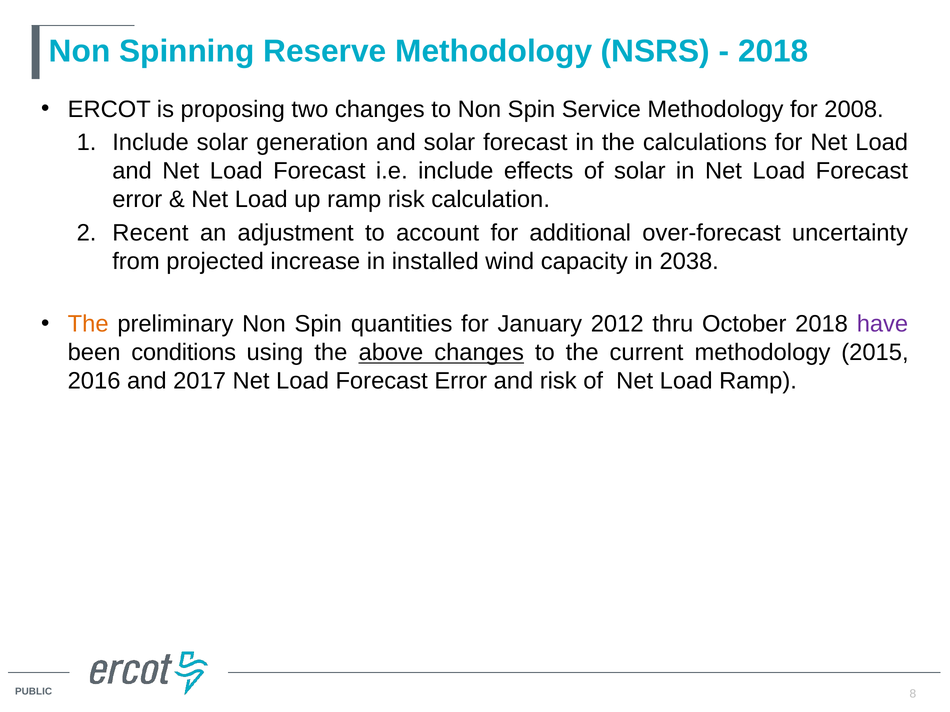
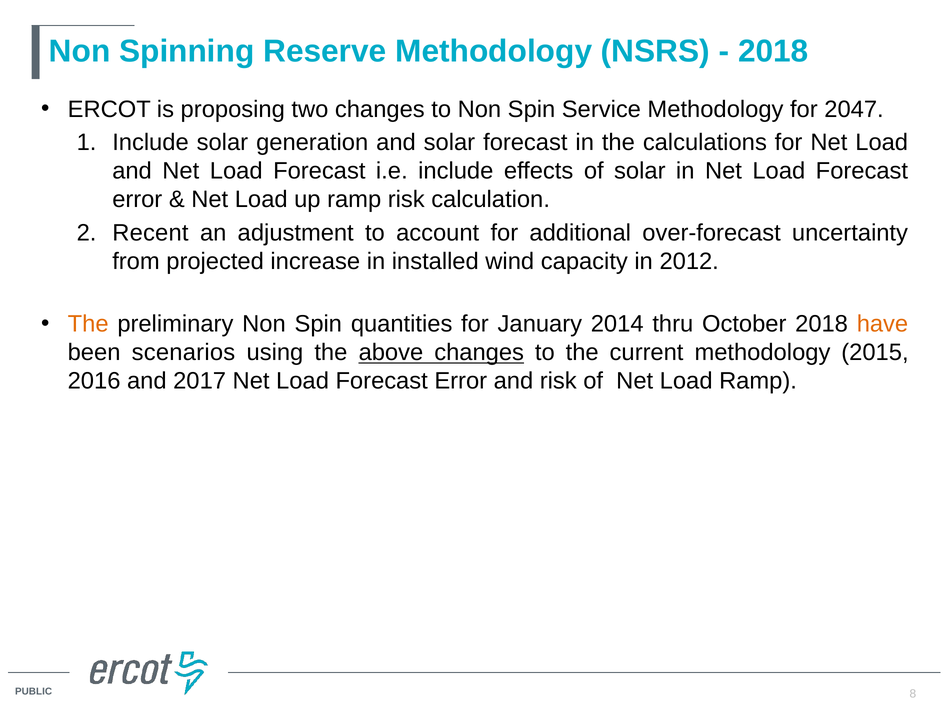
2008: 2008 -> 2047
2038: 2038 -> 2012
2012: 2012 -> 2014
have colour: purple -> orange
conditions: conditions -> scenarios
